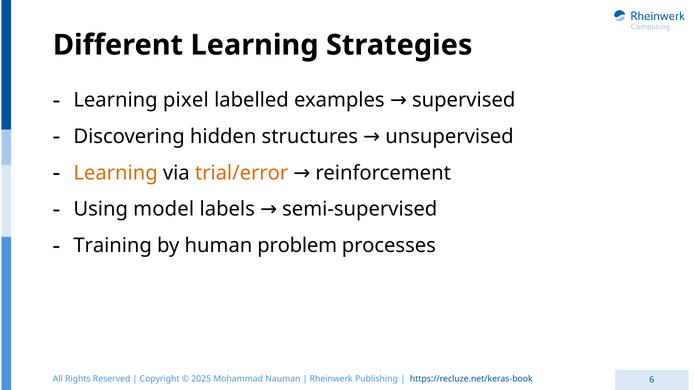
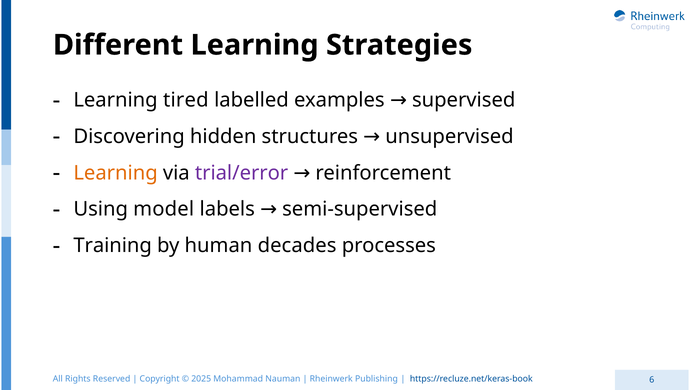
pixel: pixel -> tired
trial/error colour: orange -> purple
problem: problem -> decades
